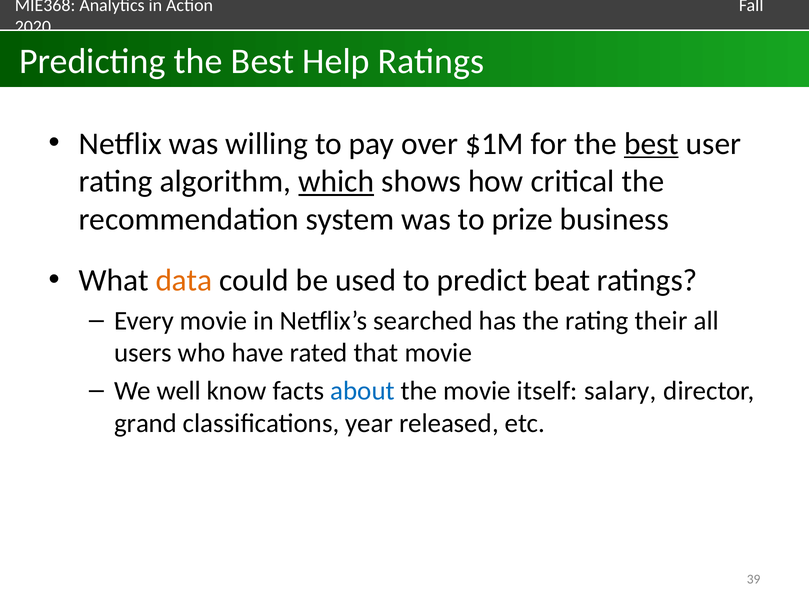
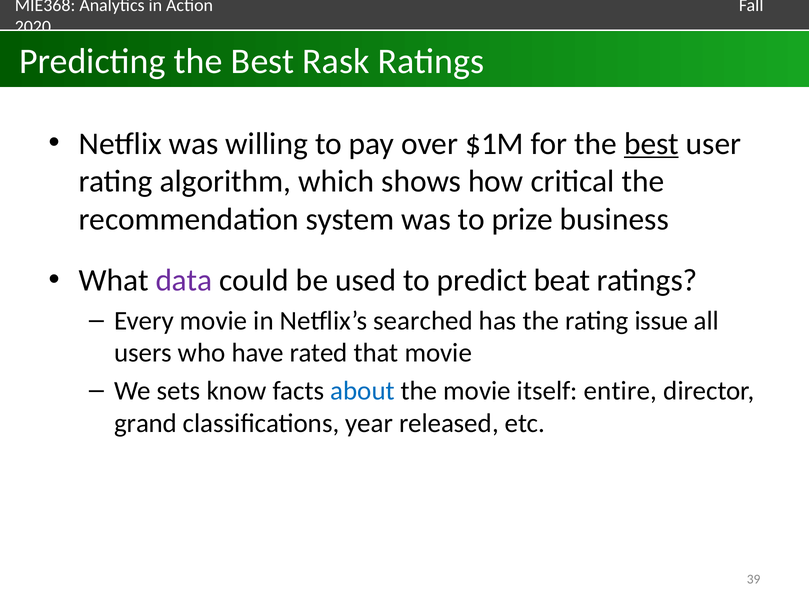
Help: Help -> Rask
which underline: present -> none
data colour: orange -> purple
their: their -> issue
well: well -> sets
salary: salary -> entire
